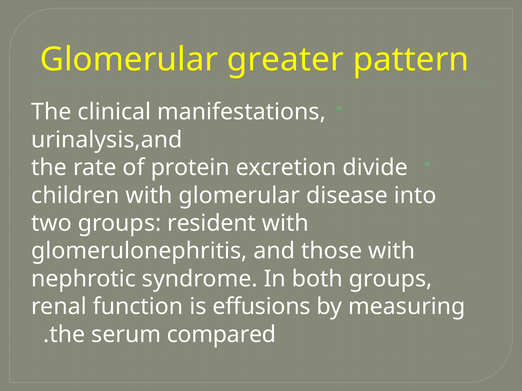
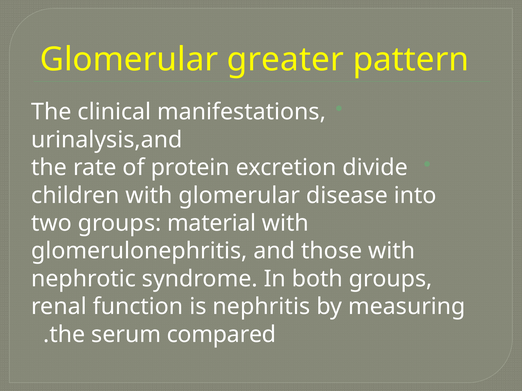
resident: resident -> material
effusions: effusions -> nephritis
